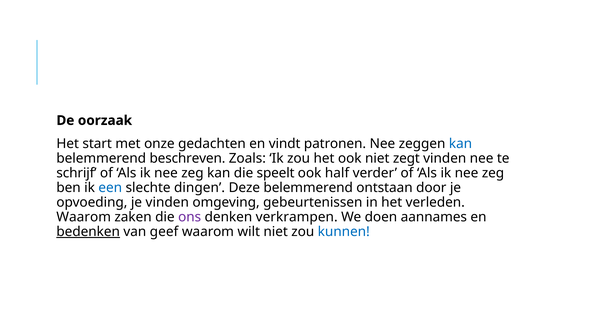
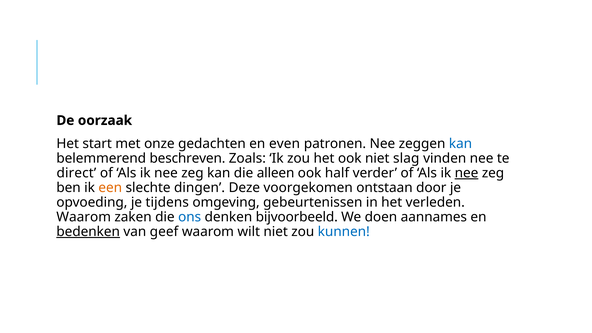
vindt: vindt -> even
zegt: zegt -> slag
schrijf: schrijf -> direct
speelt: speelt -> alleen
nee at (467, 173) underline: none -> present
een colour: blue -> orange
Deze belemmerend: belemmerend -> voorgekomen
je vinden: vinden -> tijdens
ons colour: purple -> blue
verkrampen: verkrampen -> bijvoorbeeld
